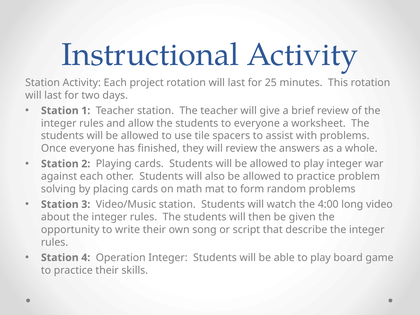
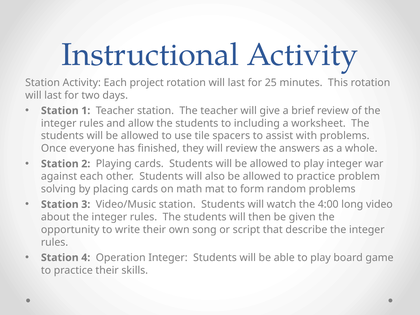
to everyone: everyone -> including
